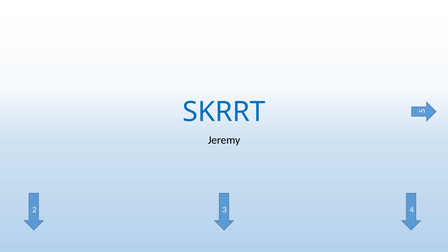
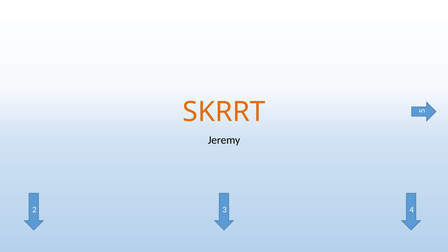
SKRRT colour: blue -> orange
